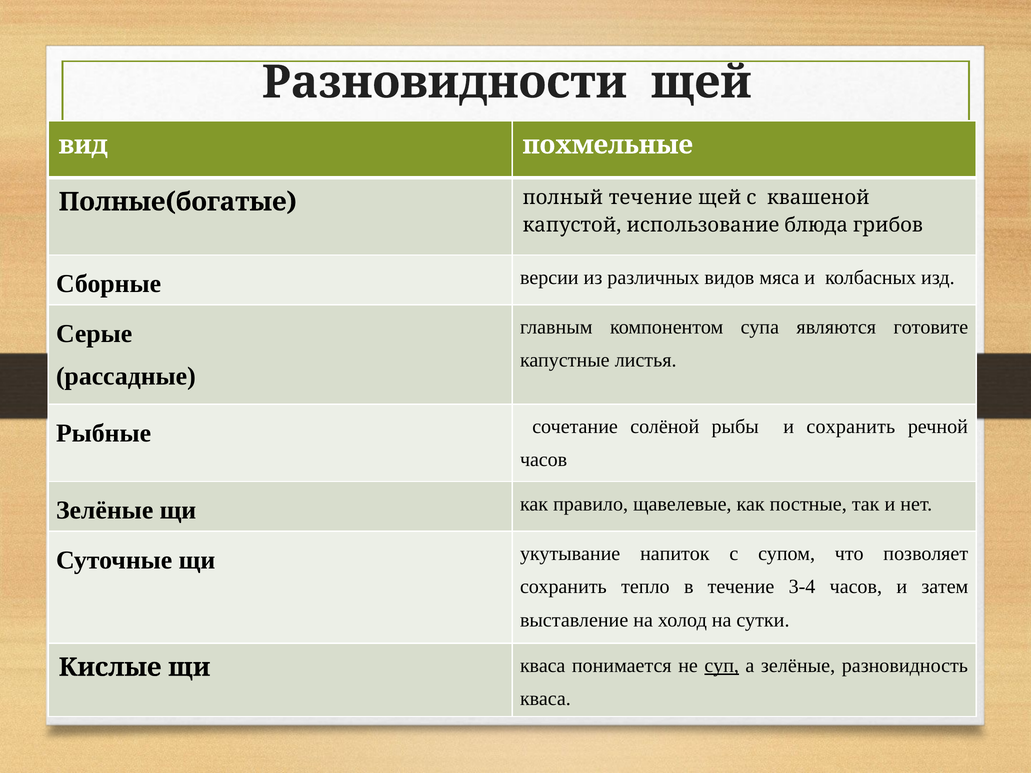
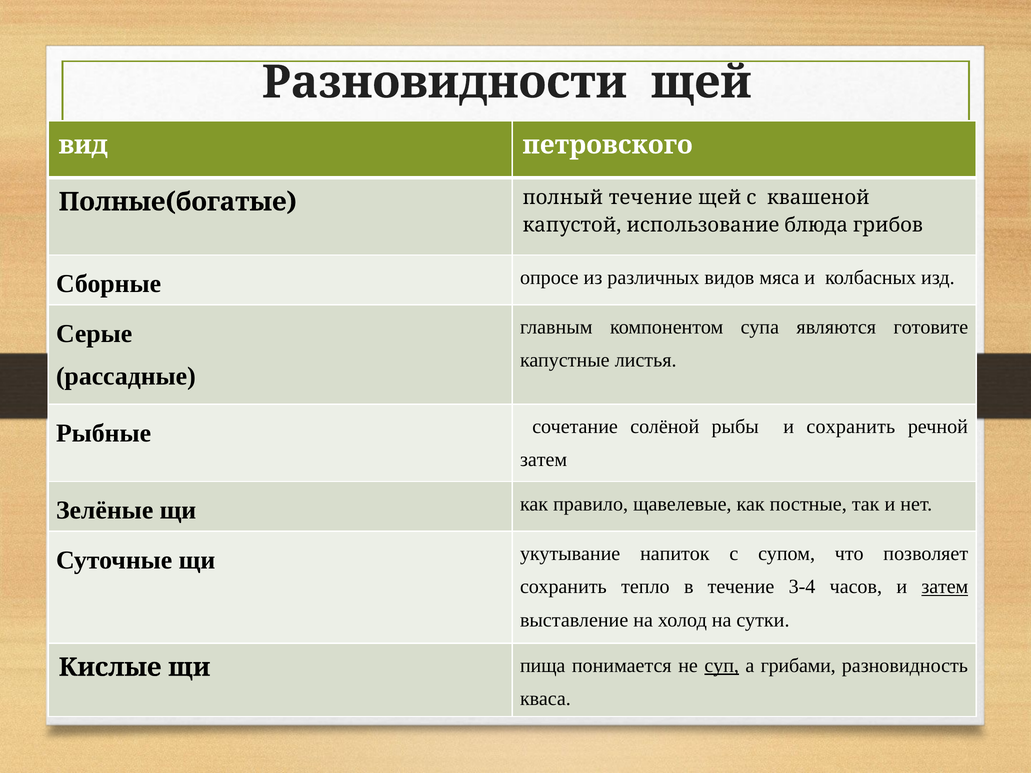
похмельные: похмельные -> петровского
версии: версии -> опросе
часов at (544, 460): часов -> затем
затем at (945, 587) underline: none -> present
щи кваса: кваса -> пища
а зелёные: зелёные -> грибами
